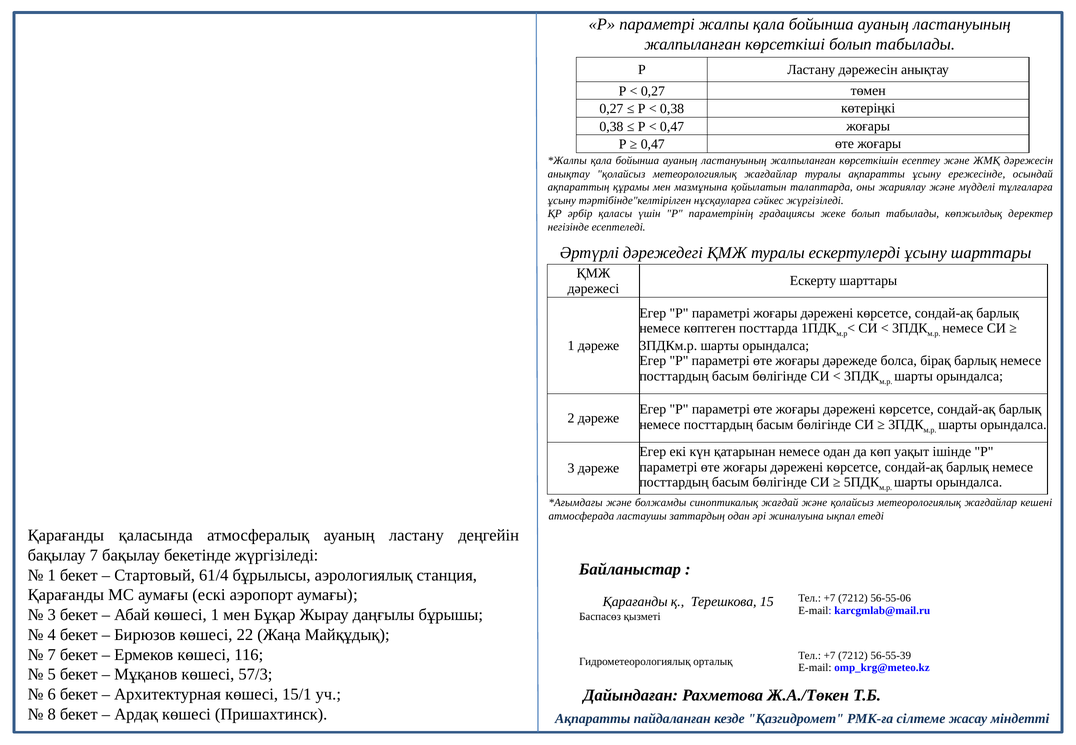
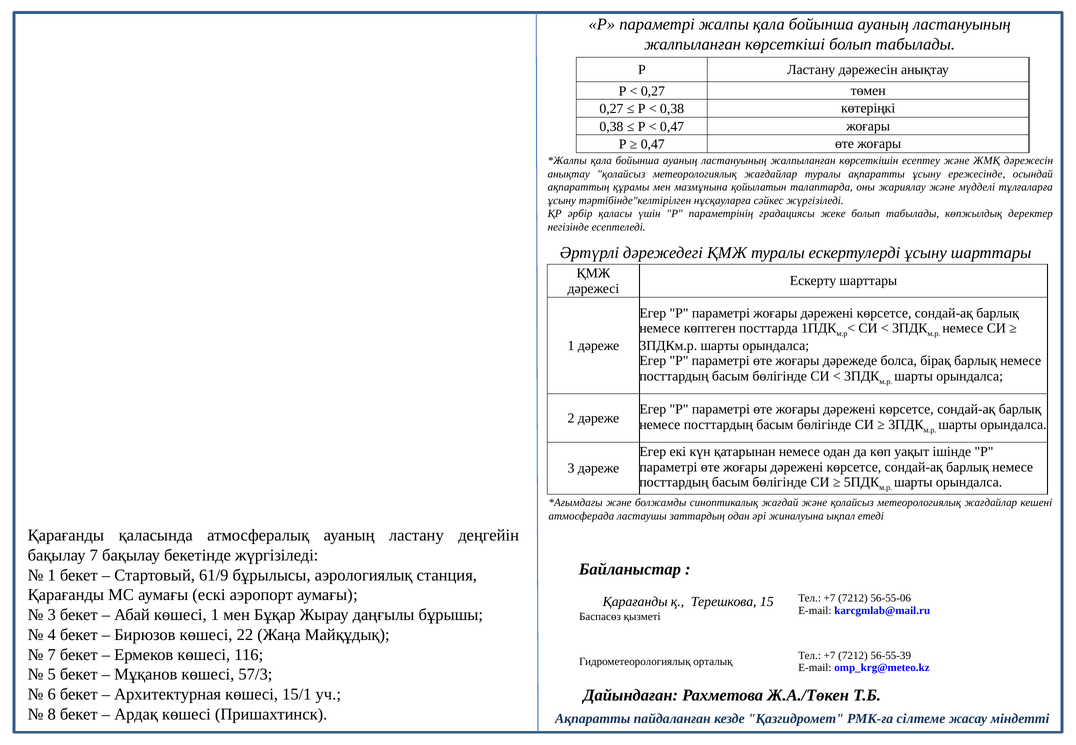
61/4: 61/4 -> 61/9
